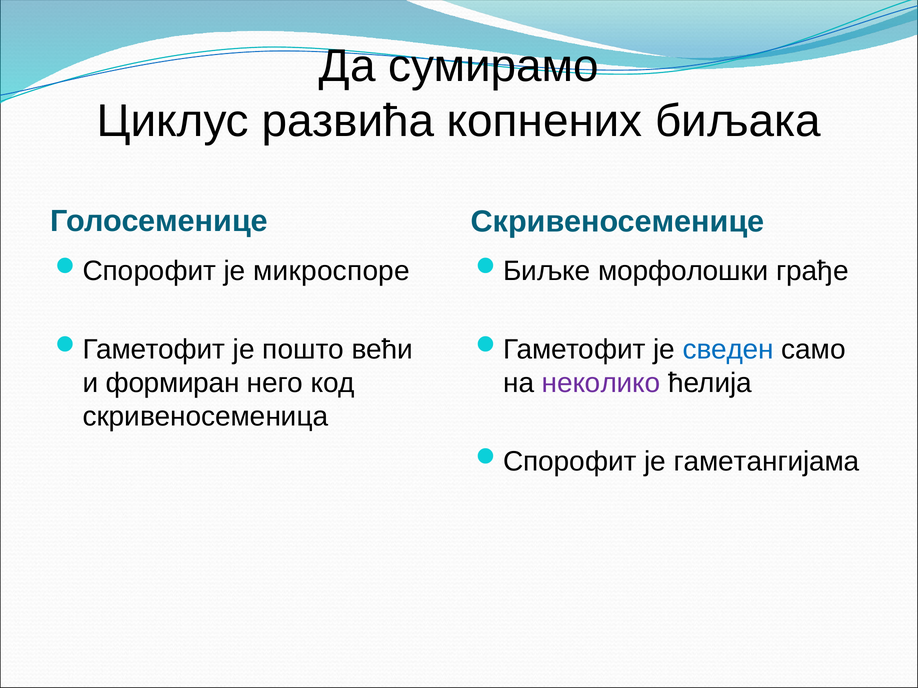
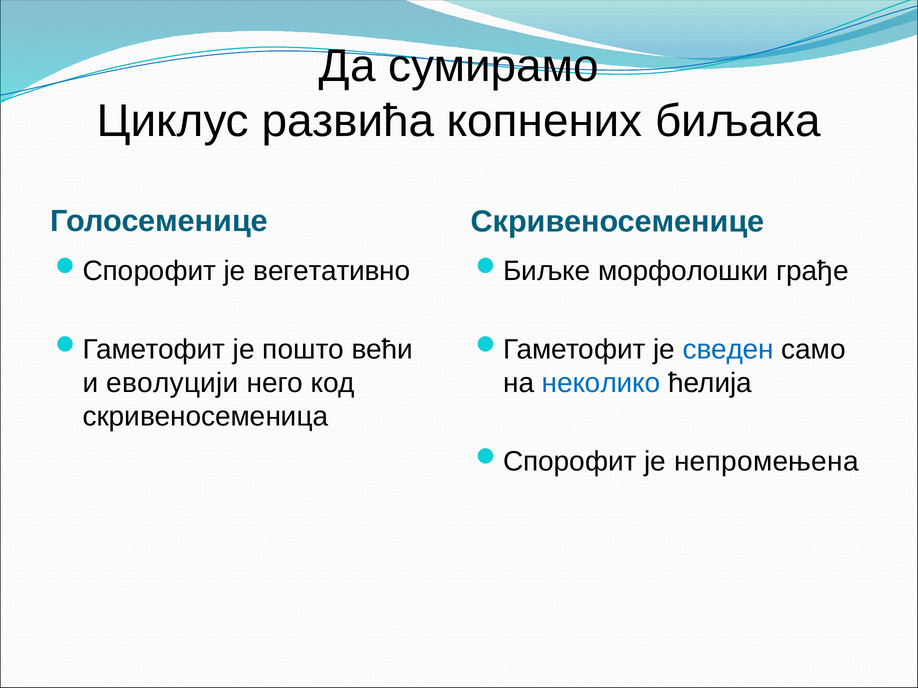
микроспоре: микроспоре -> вегетативно
формиран: формиран -> еволуцији
неколико colour: purple -> blue
гаметангијама: гаметангијама -> непромењена
